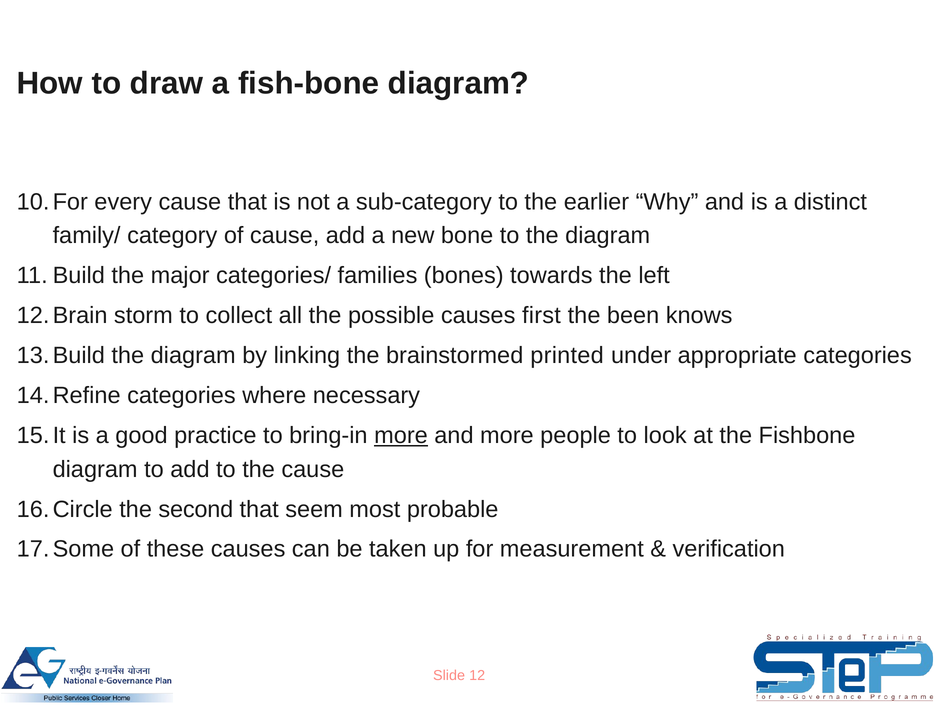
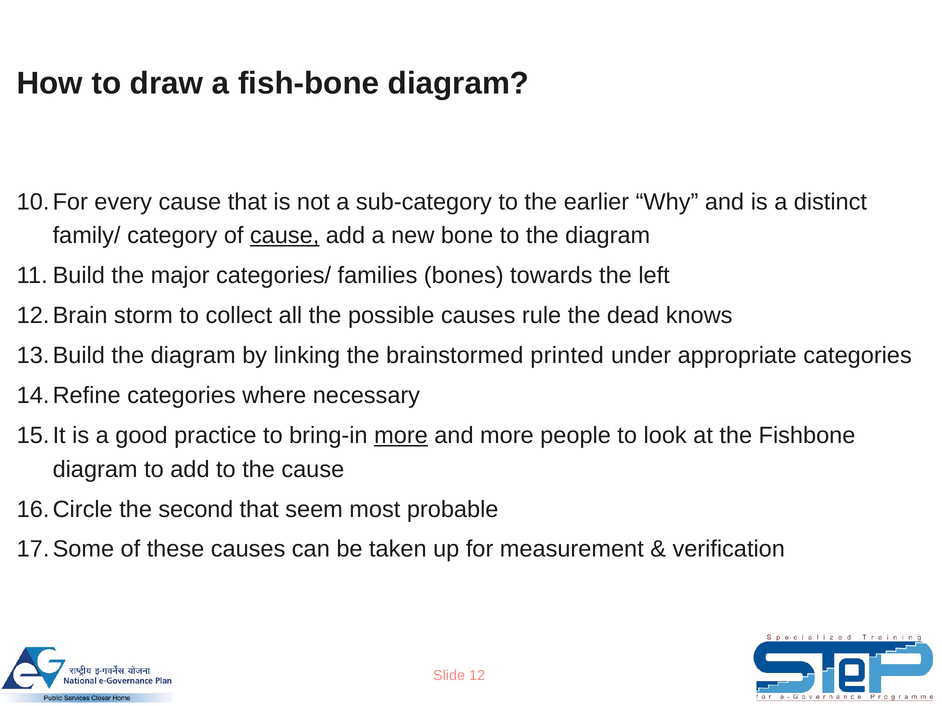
cause at (285, 236) underline: none -> present
first: first -> rule
been: been -> dead
